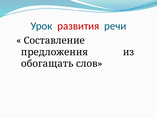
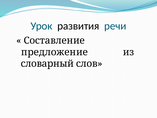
развития colour: red -> black
предложения: предложения -> предложение
обогащать: обогащать -> словарный
